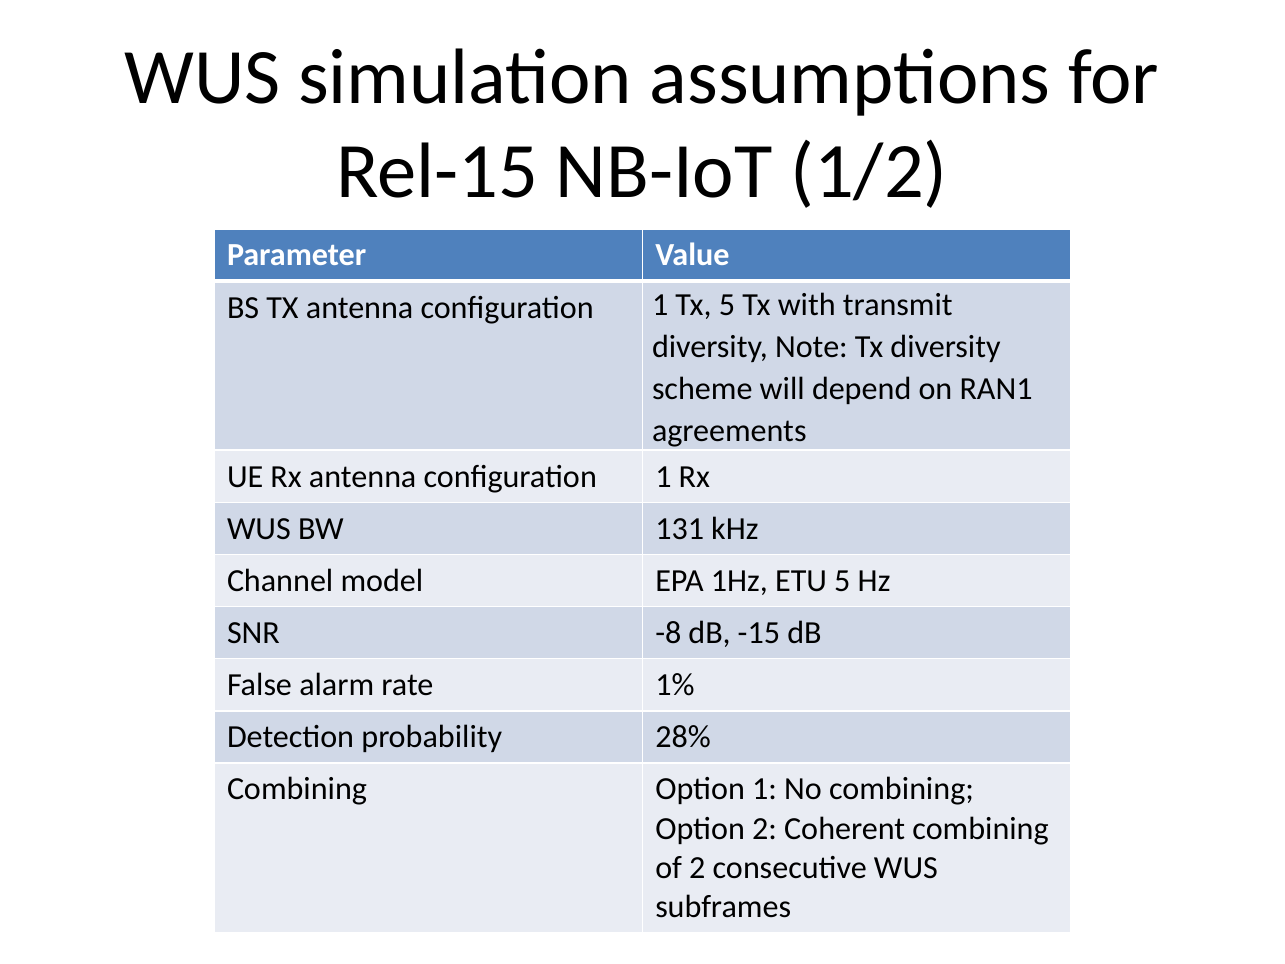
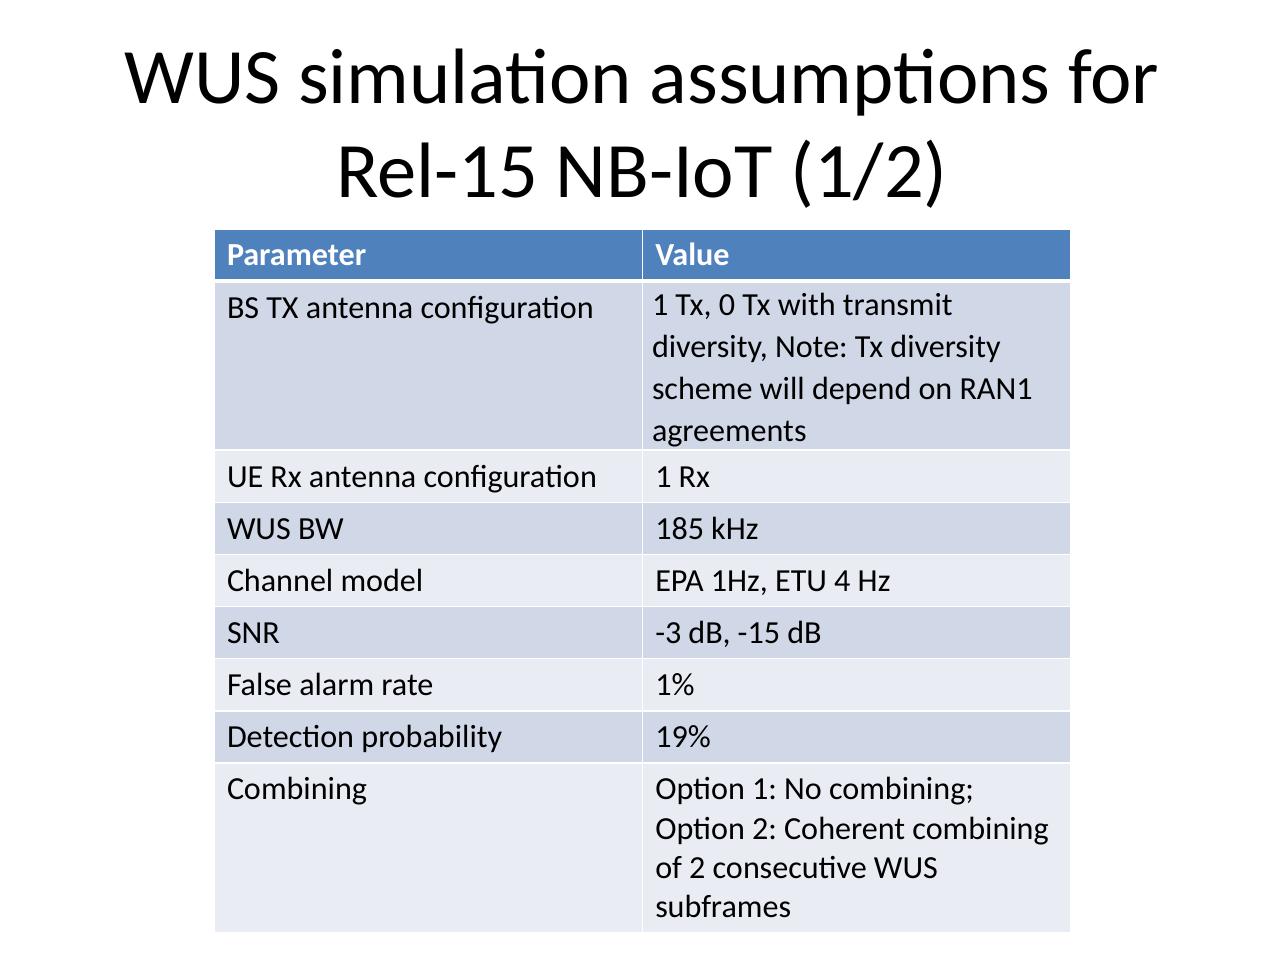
Tx 5: 5 -> 0
131: 131 -> 185
ETU 5: 5 -> 4
-8: -8 -> -3
28%: 28% -> 19%
